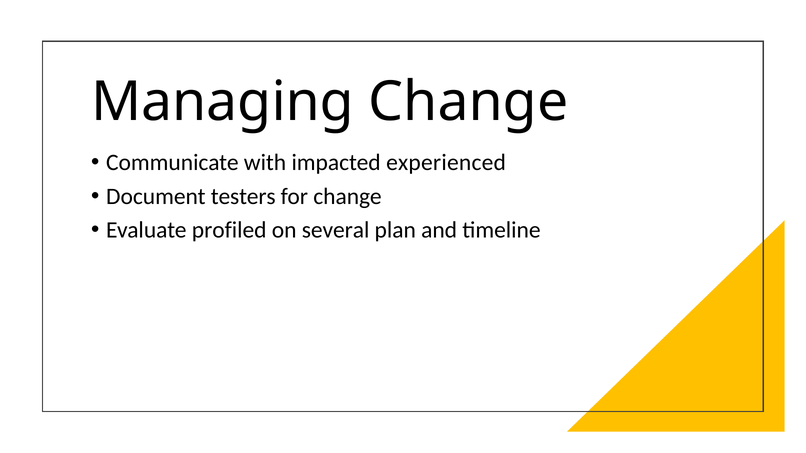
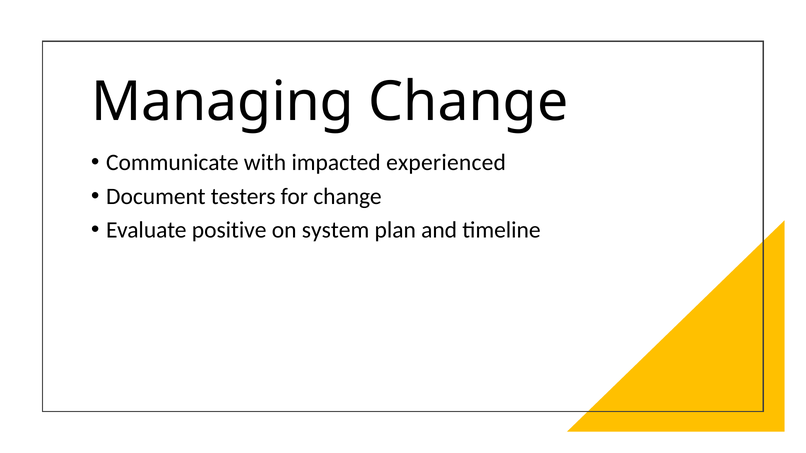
profiled: profiled -> positive
several: several -> system
